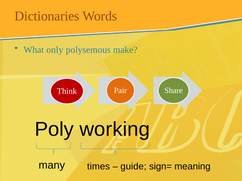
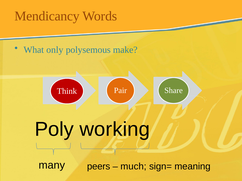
Dictionaries: Dictionaries -> Mendicancy
times: times -> peers
guide: guide -> much
